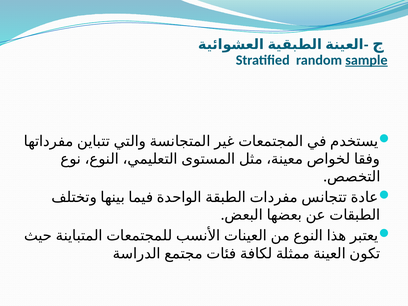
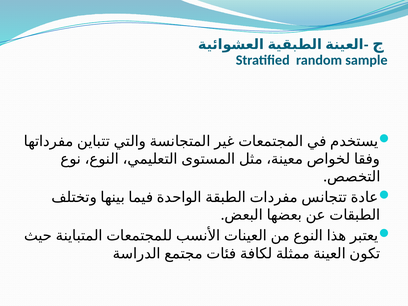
sample underline: present -> none
